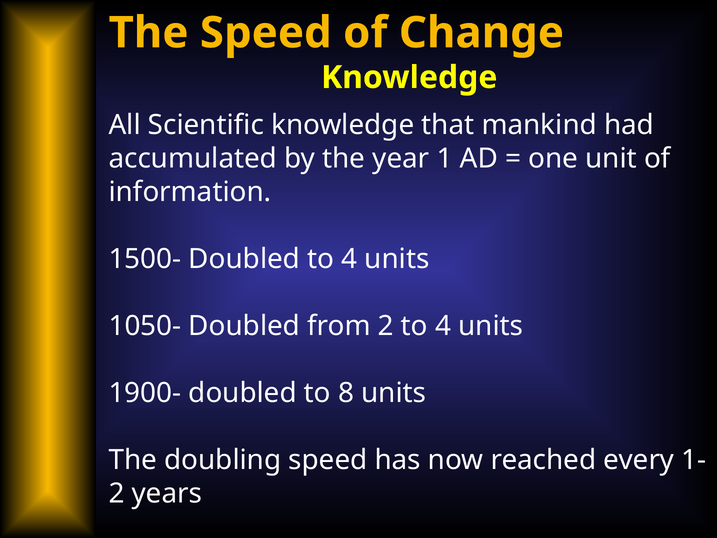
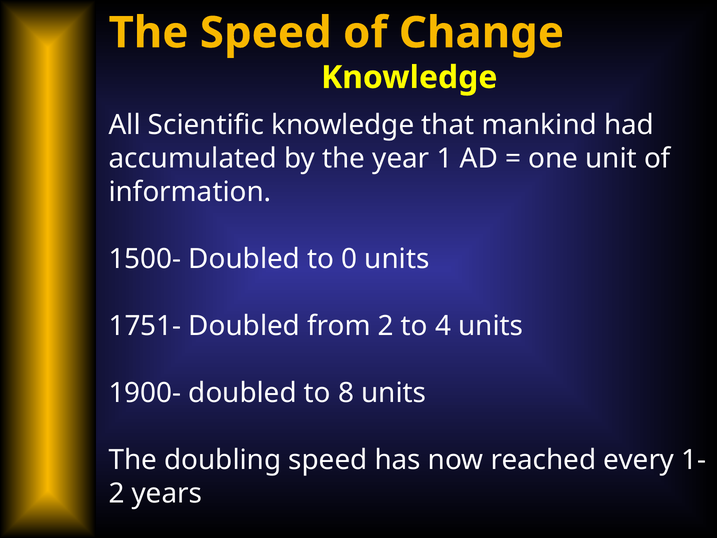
Doubled to 4: 4 -> 0
1050-: 1050- -> 1751-
